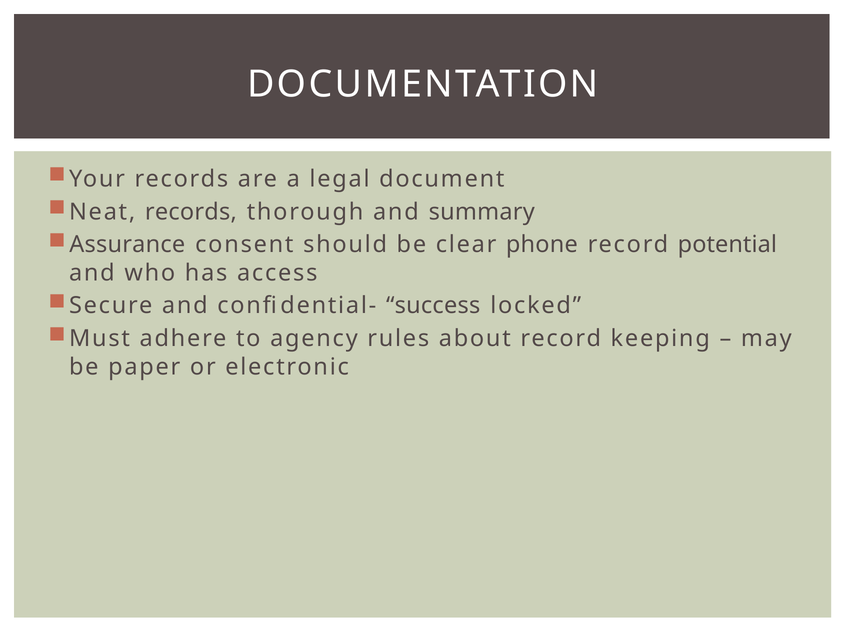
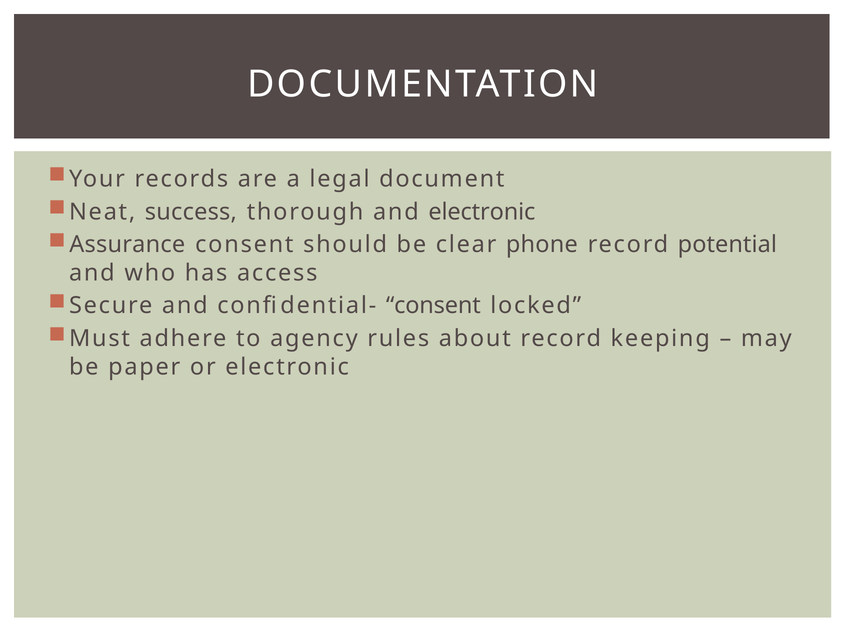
Neat records: records -> success
and summary: summary -> electronic
confidential- success: success -> consent
